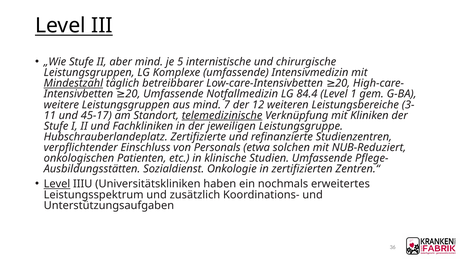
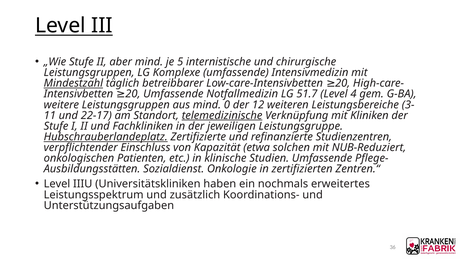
84.4: 84.4 -> 51.7
1: 1 -> 4
7: 7 -> 0
45-17: 45-17 -> 22-17
Hubschrauberlandeplatz underline: none -> present
Personals: Personals -> Kapazität
Level at (57, 184) underline: present -> none
